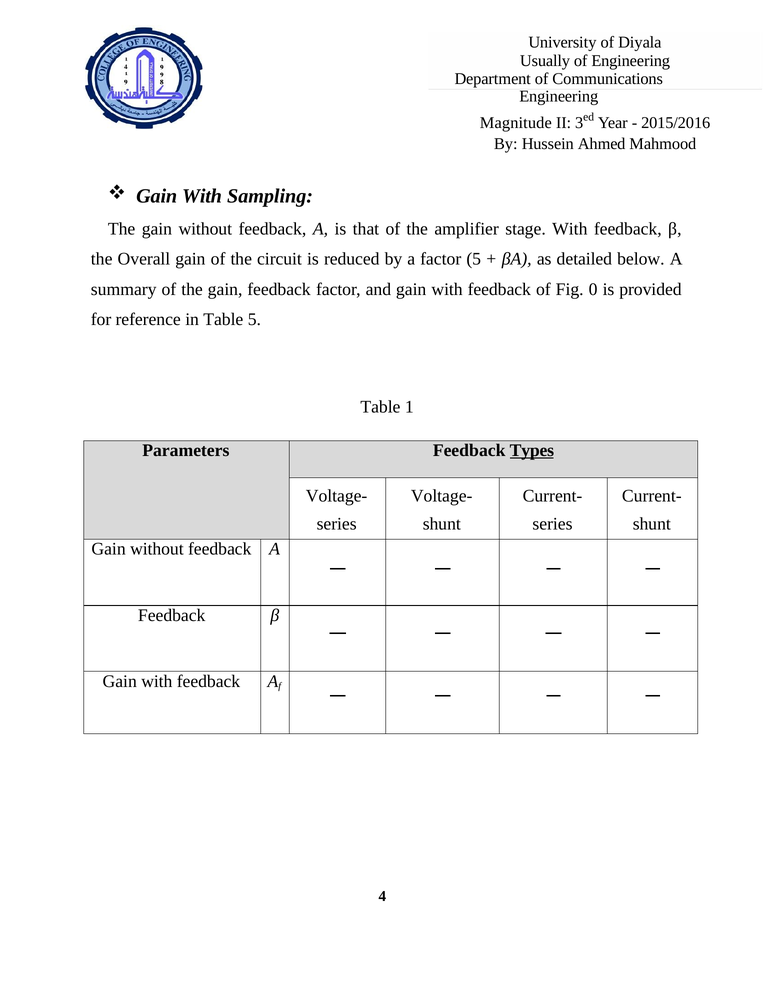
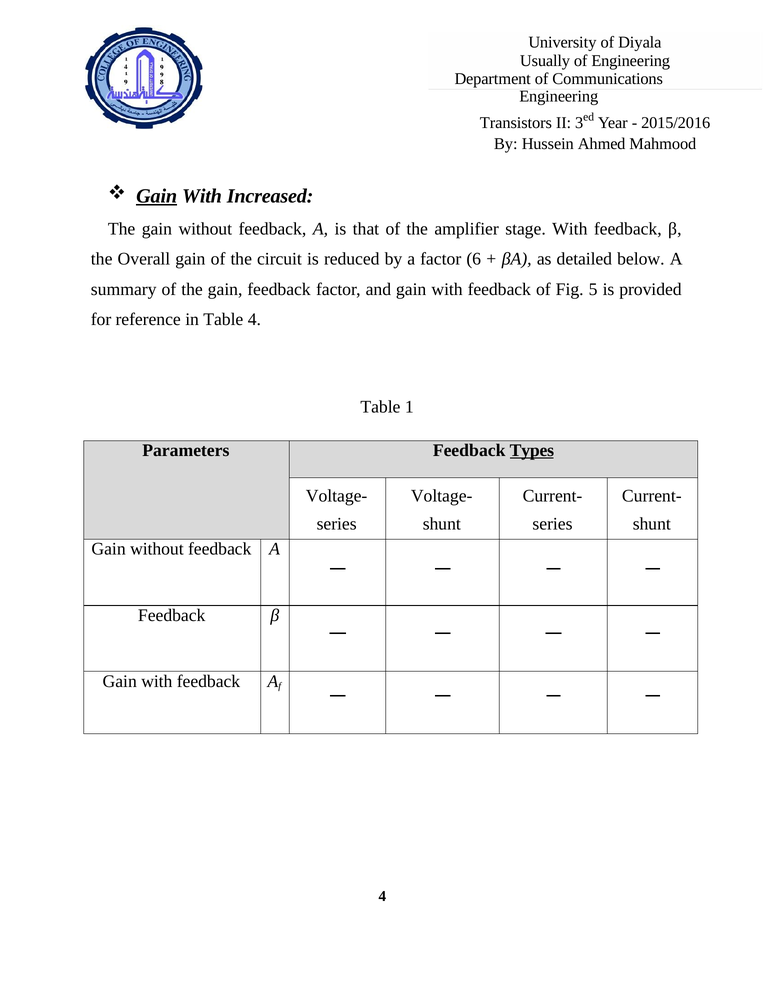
Magnitude: Magnitude -> Transistors
Gain at (157, 196) underline: none -> present
Sampling: Sampling -> Increased
factor 5: 5 -> 6
0: 0 -> 5
Table 5: 5 -> 4
